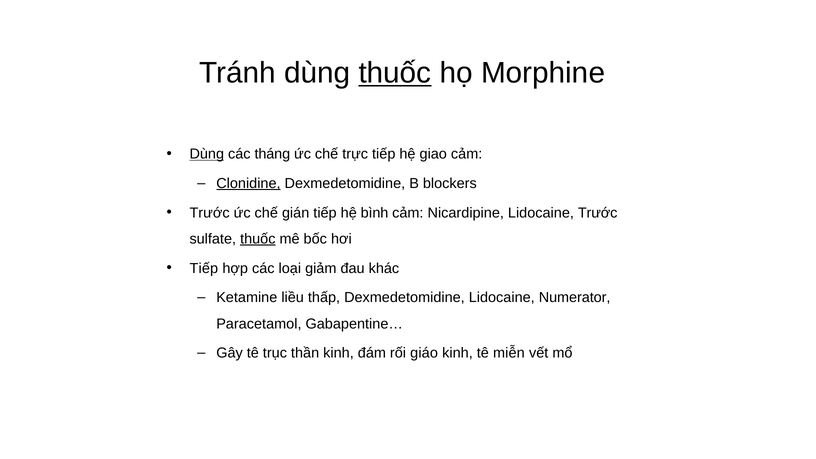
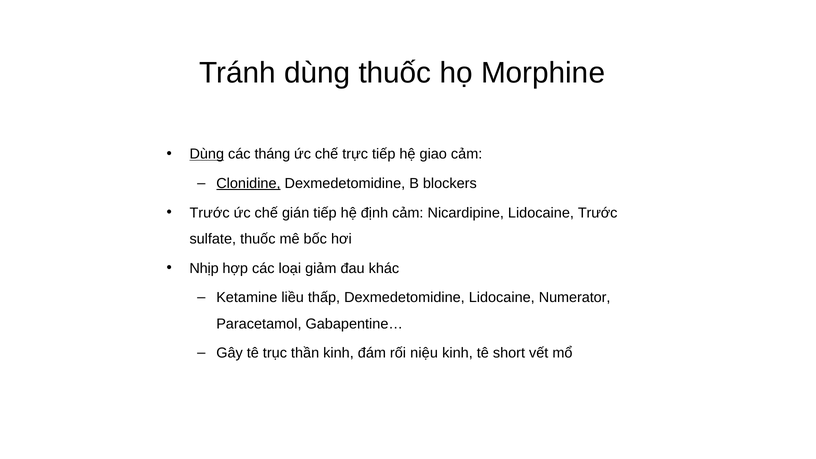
thuốc at (395, 73) underline: present -> none
bình: bình -> định
thuốc at (258, 239) underline: present -> none
Tiếp at (204, 268): Tiếp -> Nhịp
giáo: giáo -> niệu
miễn: miễn -> short
